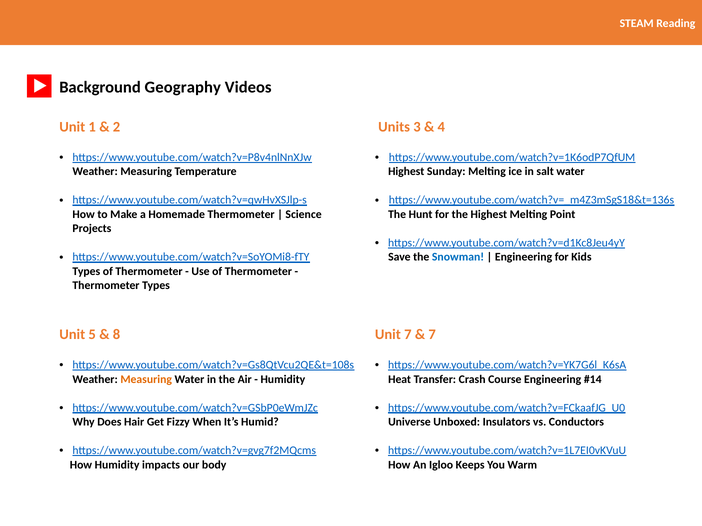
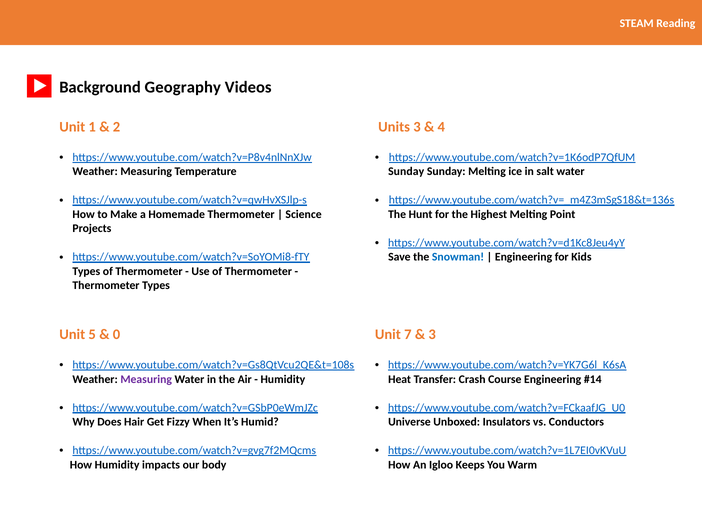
Highest at (406, 172): Highest -> Sunday
8: 8 -> 0
7 at (432, 335): 7 -> 3
Measuring at (146, 380) colour: orange -> purple
